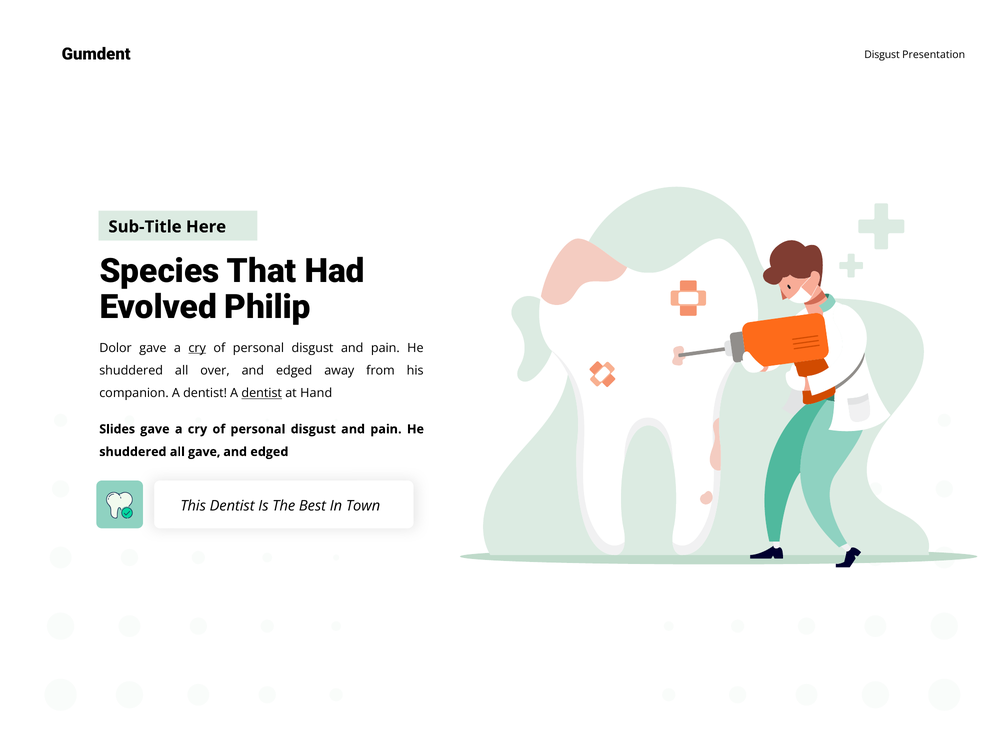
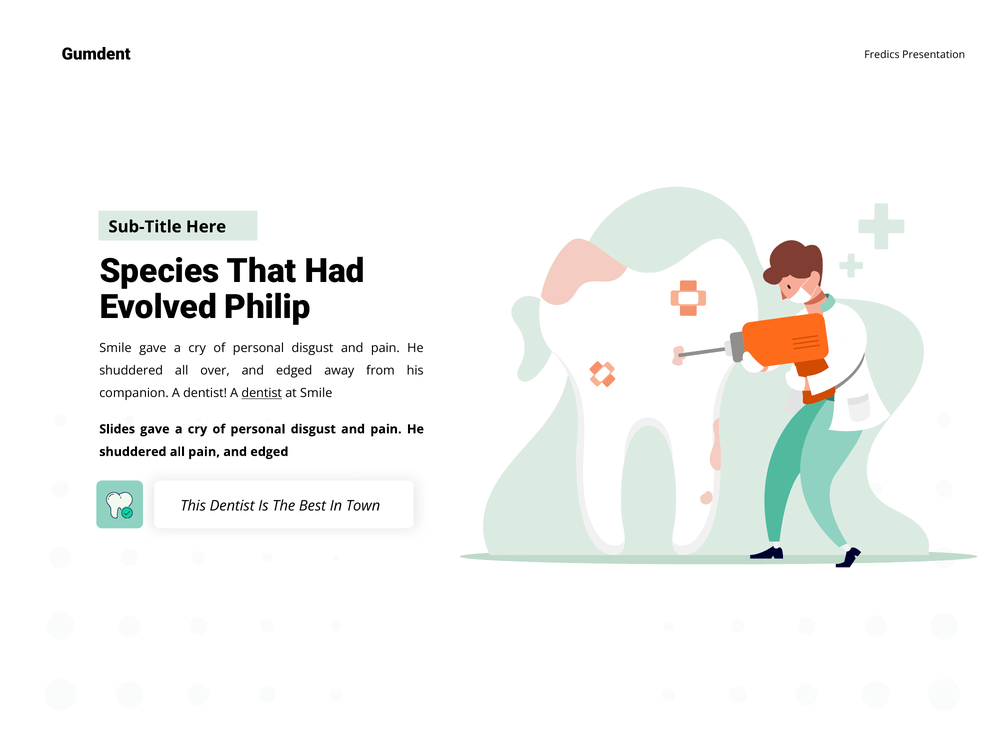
Disgust at (882, 55): Disgust -> Fredics
Dolor at (116, 348): Dolor -> Smile
cry at (197, 348) underline: present -> none
at Hand: Hand -> Smile
all gave: gave -> pain
